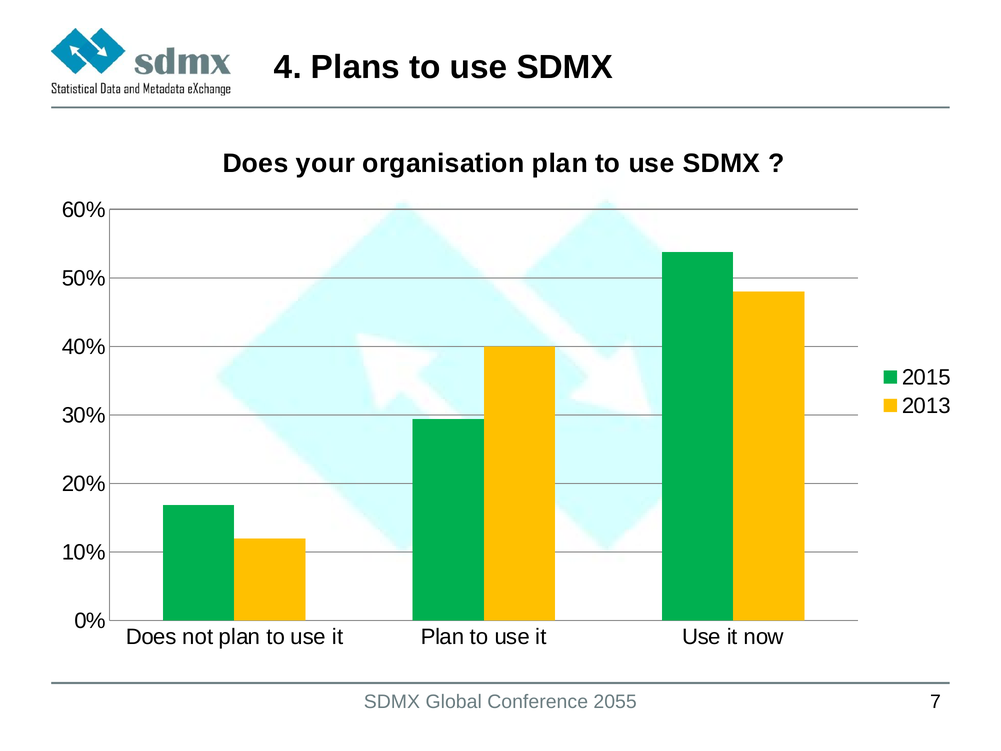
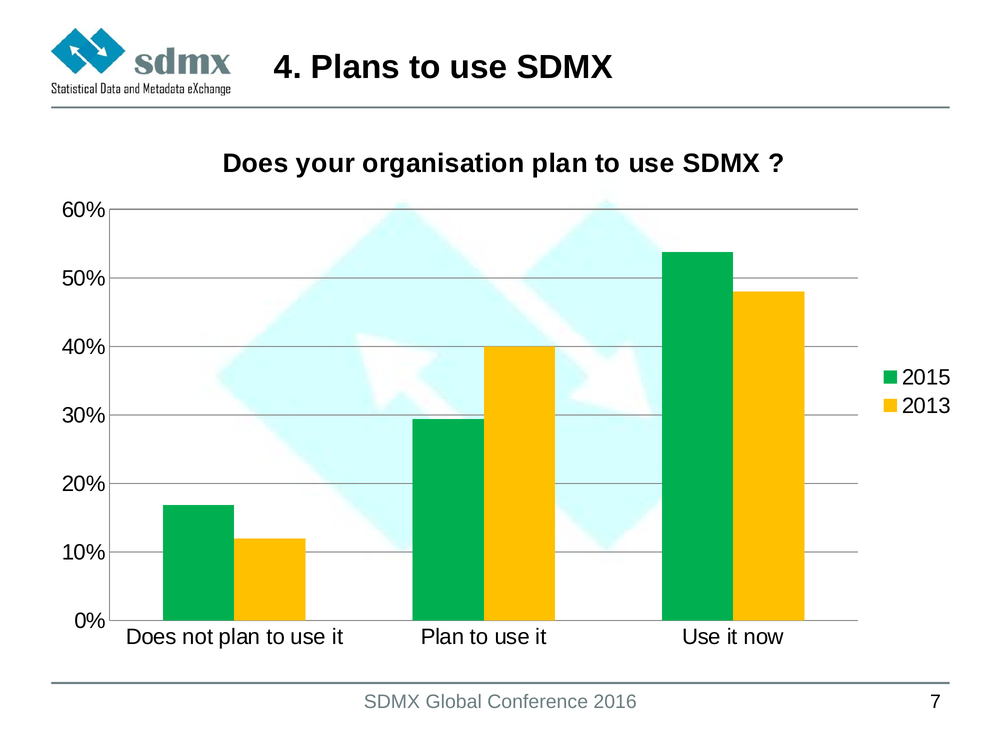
2055: 2055 -> 2016
